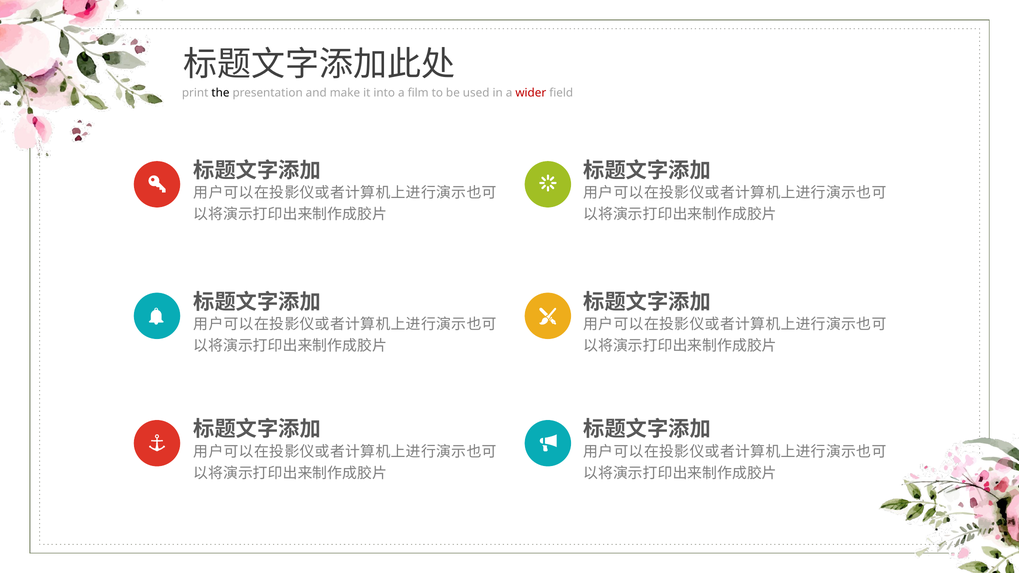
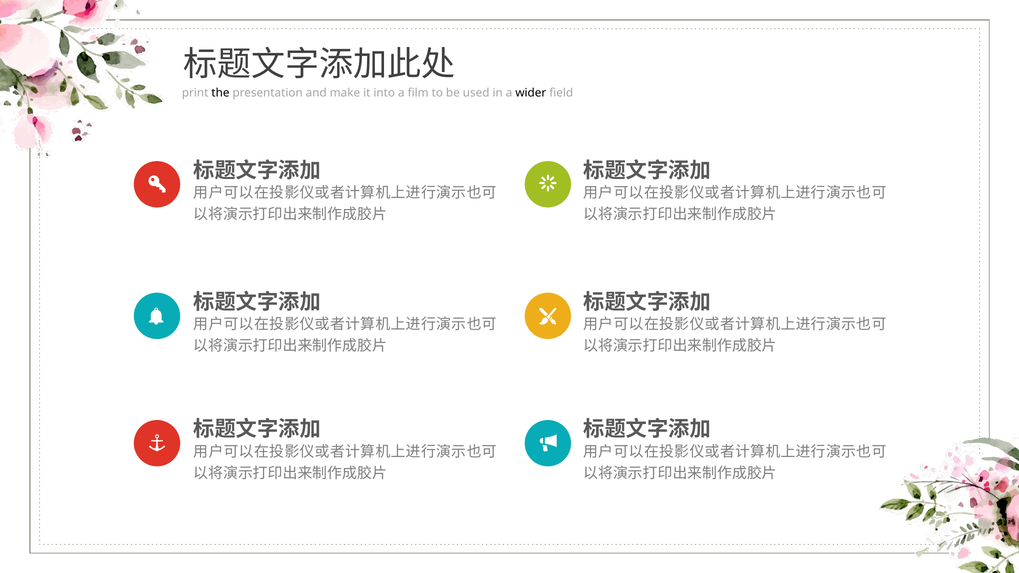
wider colour: red -> black
